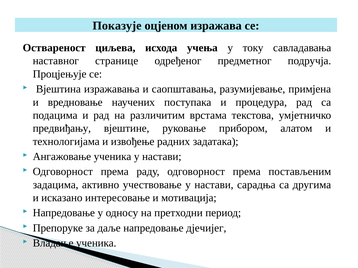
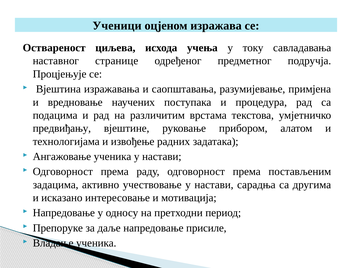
Показује: Показује -> Ученици
дјечијег: дјечијег -> присиле
